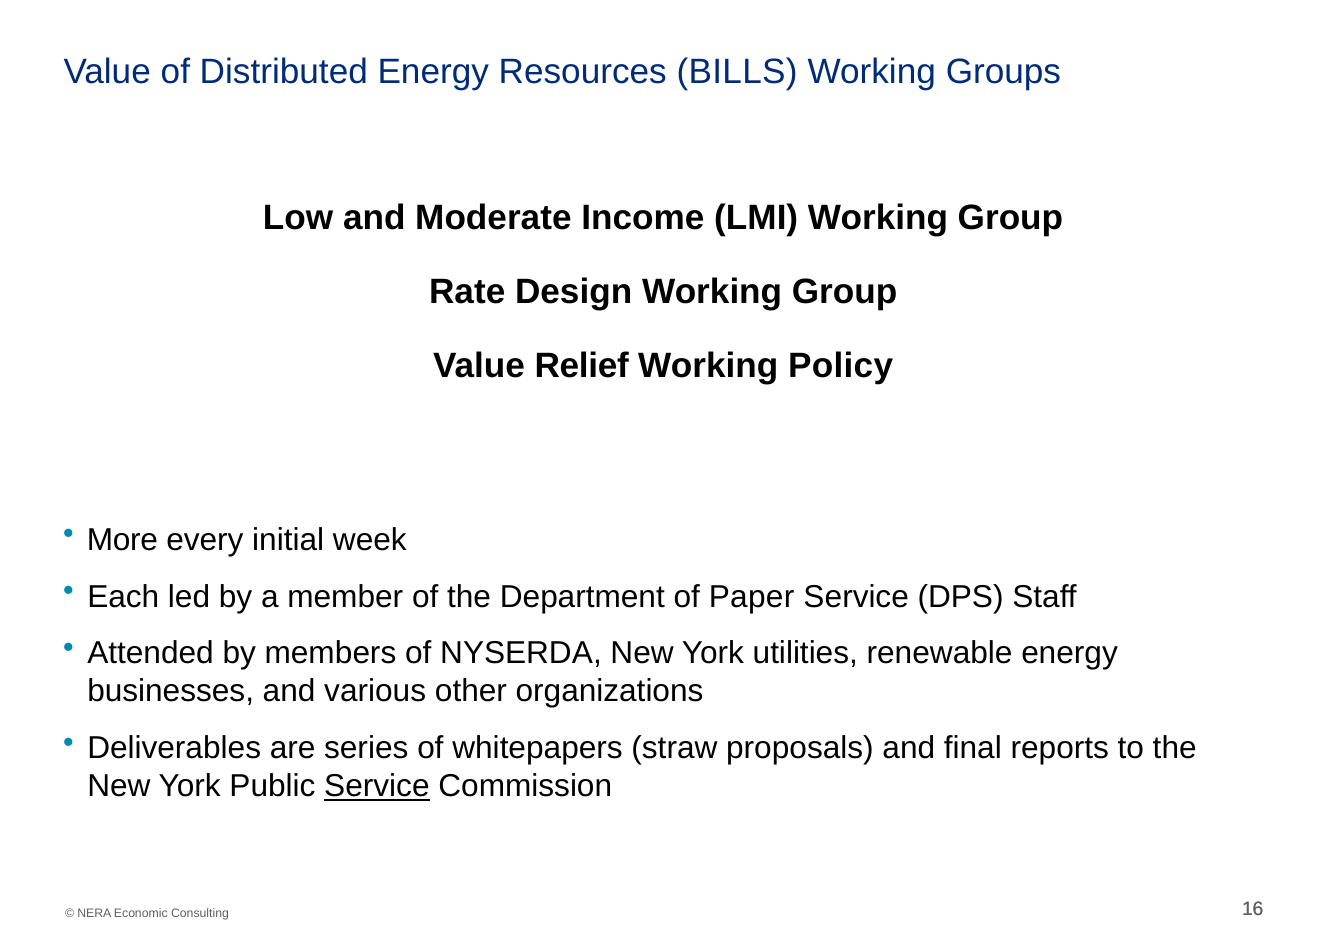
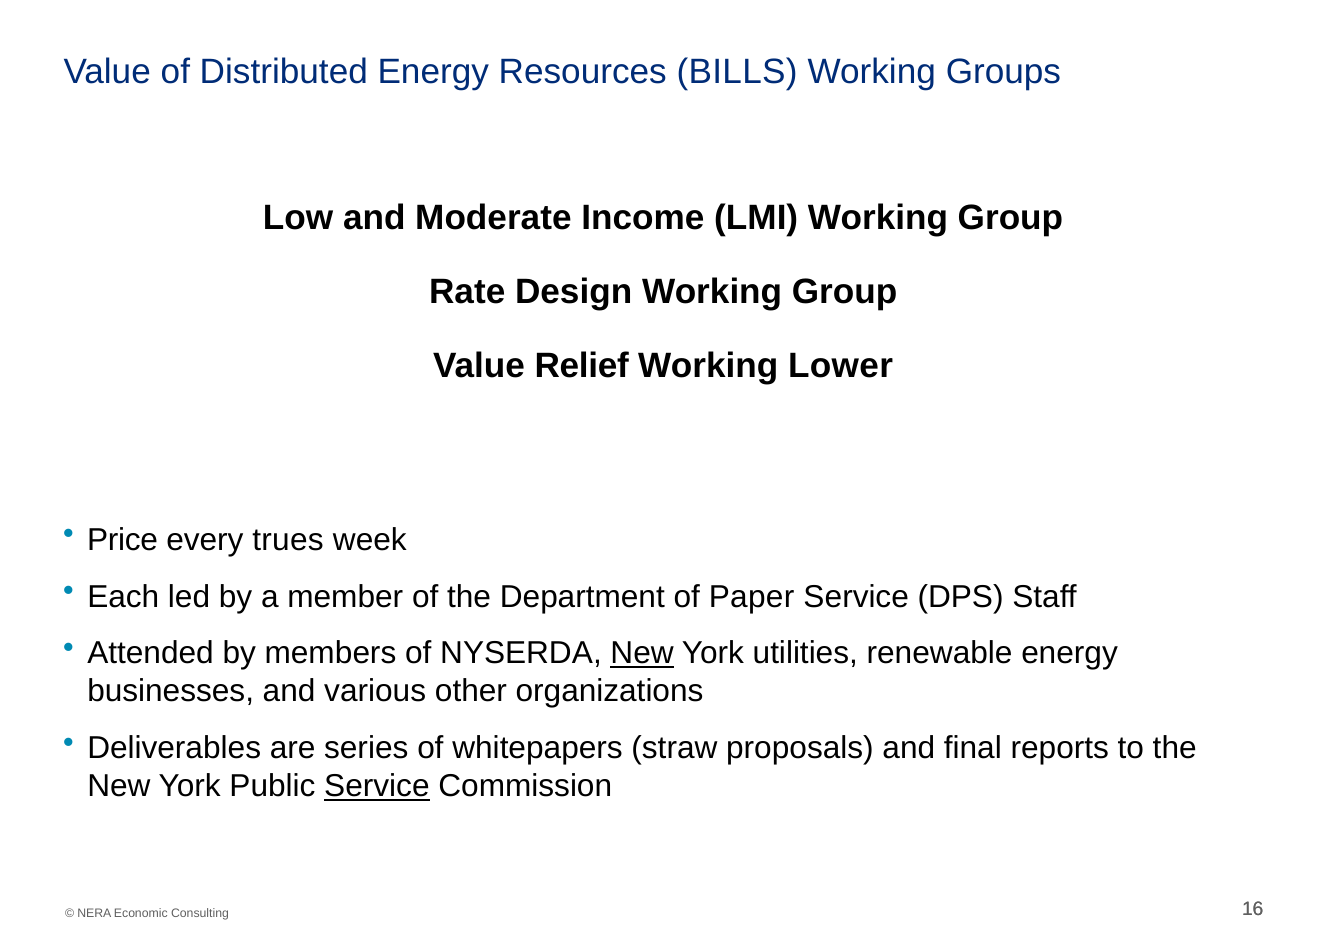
Policy: Policy -> Lower
More: More -> Price
initial: initial -> trues
New at (642, 653) underline: none -> present
